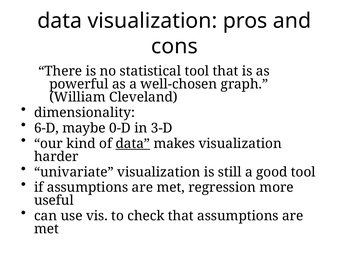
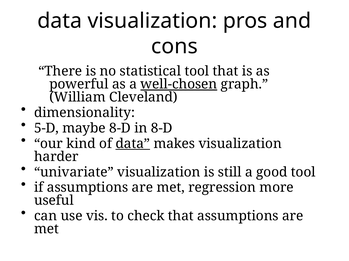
well-chosen underline: none -> present
6-D: 6-D -> 5-D
maybe 0-D: 0-D -> 8-D
in 3-D: 3-D -> 8-D
